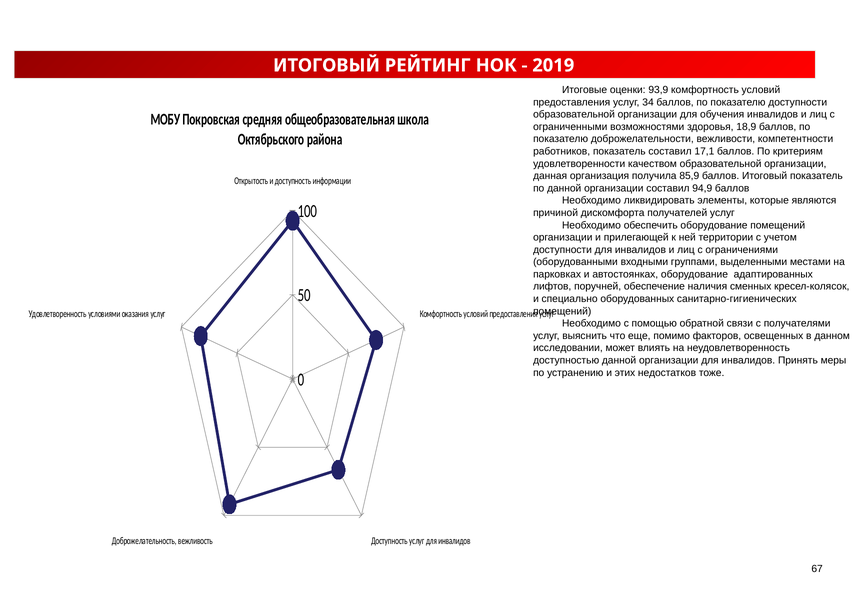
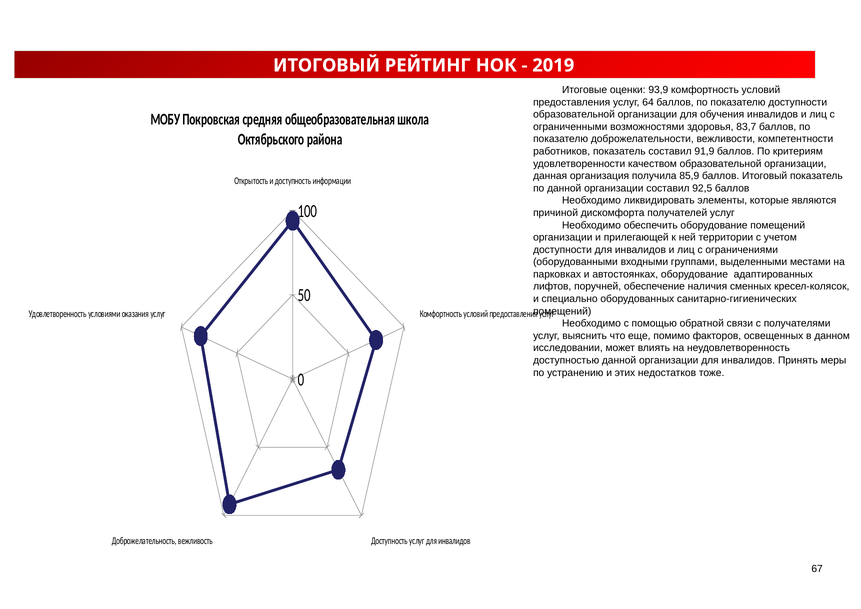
34: 34 -> 64
18,9: 18,9 -> 83,7
17,1: 17,1 -> 91,9
94,9: 94,9 -> 92,5
